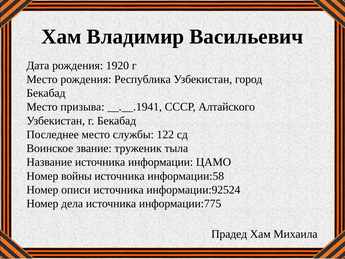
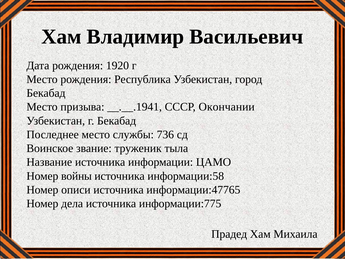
Алтайского: Алтайского -> Окончании
122: 122 -> 736
информации:92524: информации:92524 -> информации:47765
